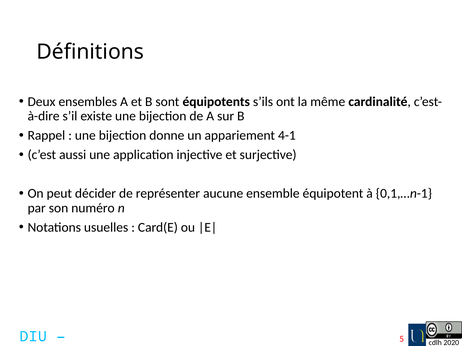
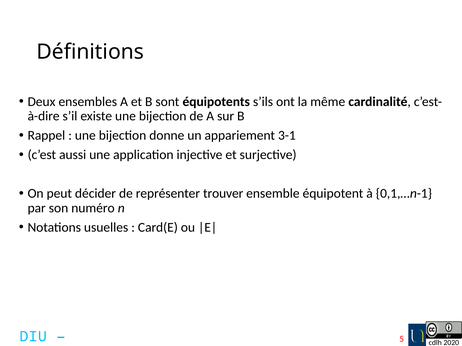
4-1: 4-1 -> 3-1
aucune: aucune -> trouver
